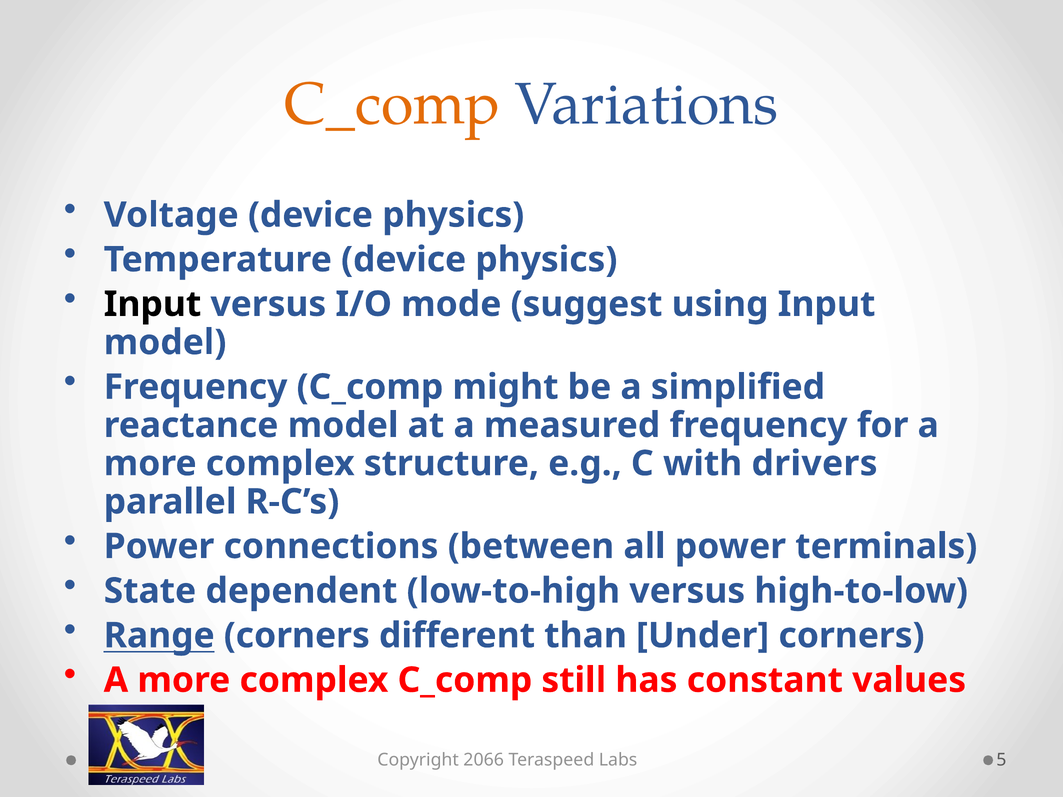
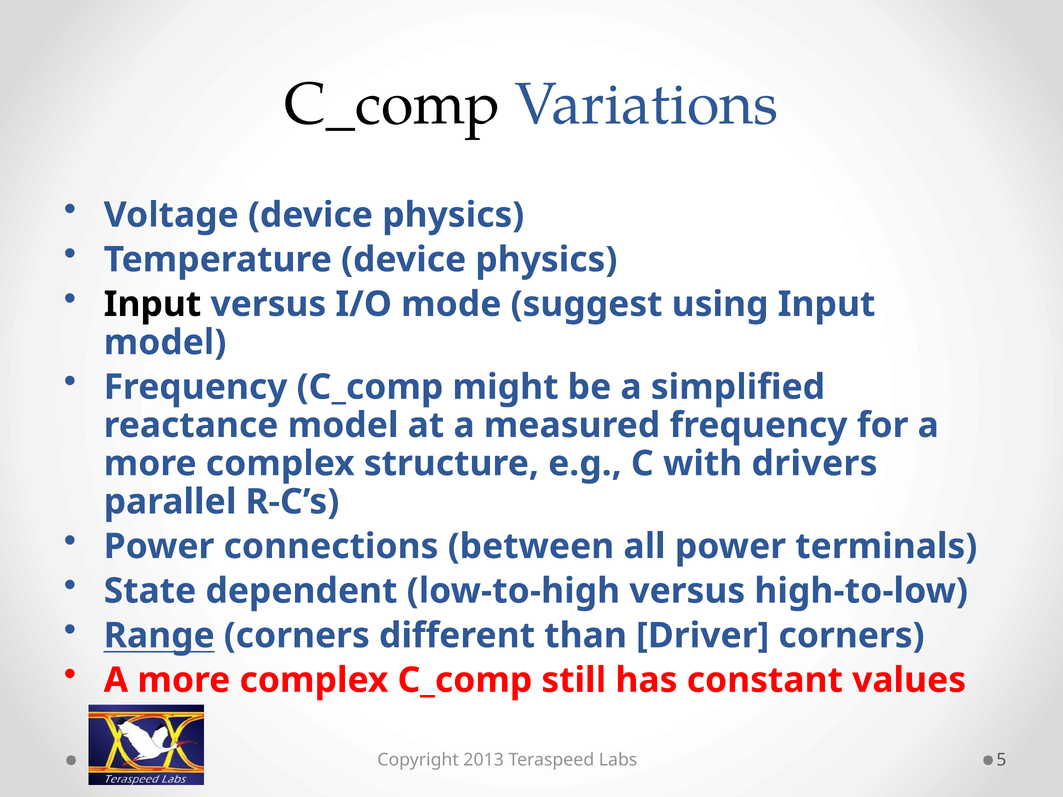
C_comp at (392, 105) colour: orange -> black
Under: Under -> Driver
2066: 2066 -> 2013
